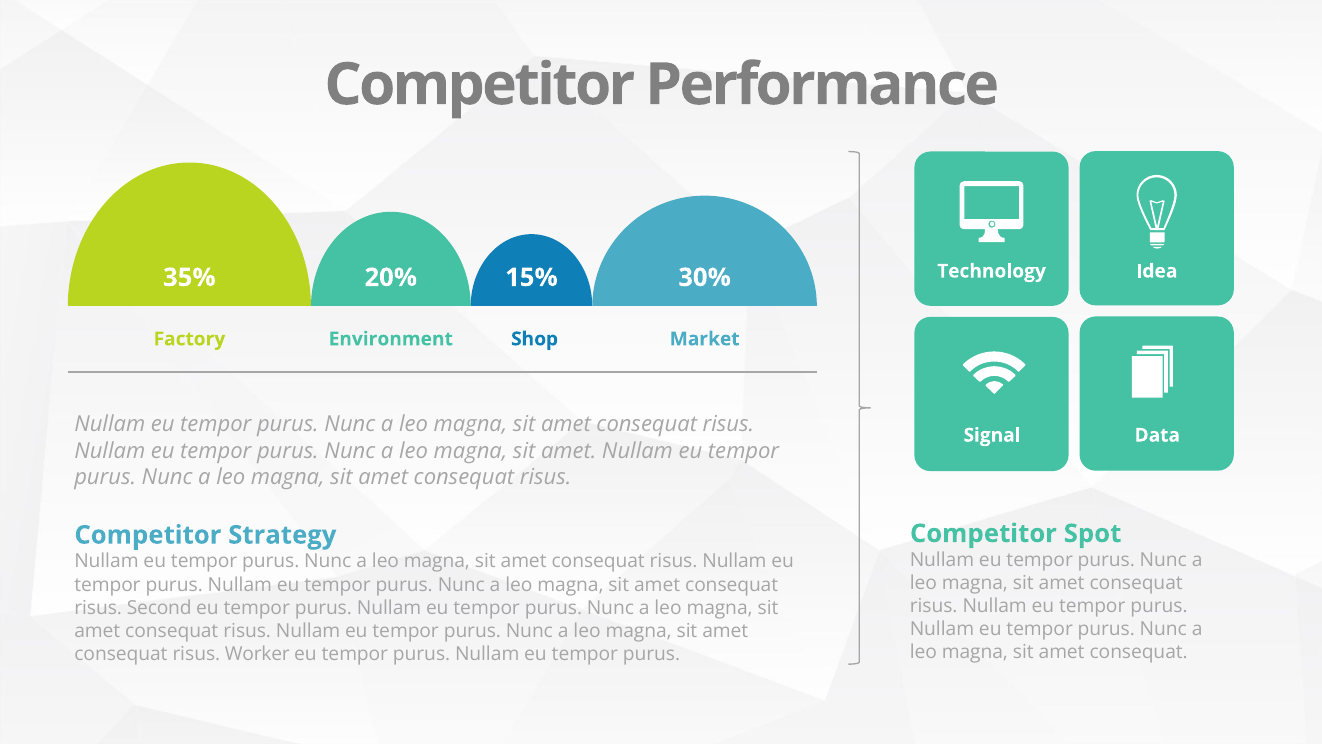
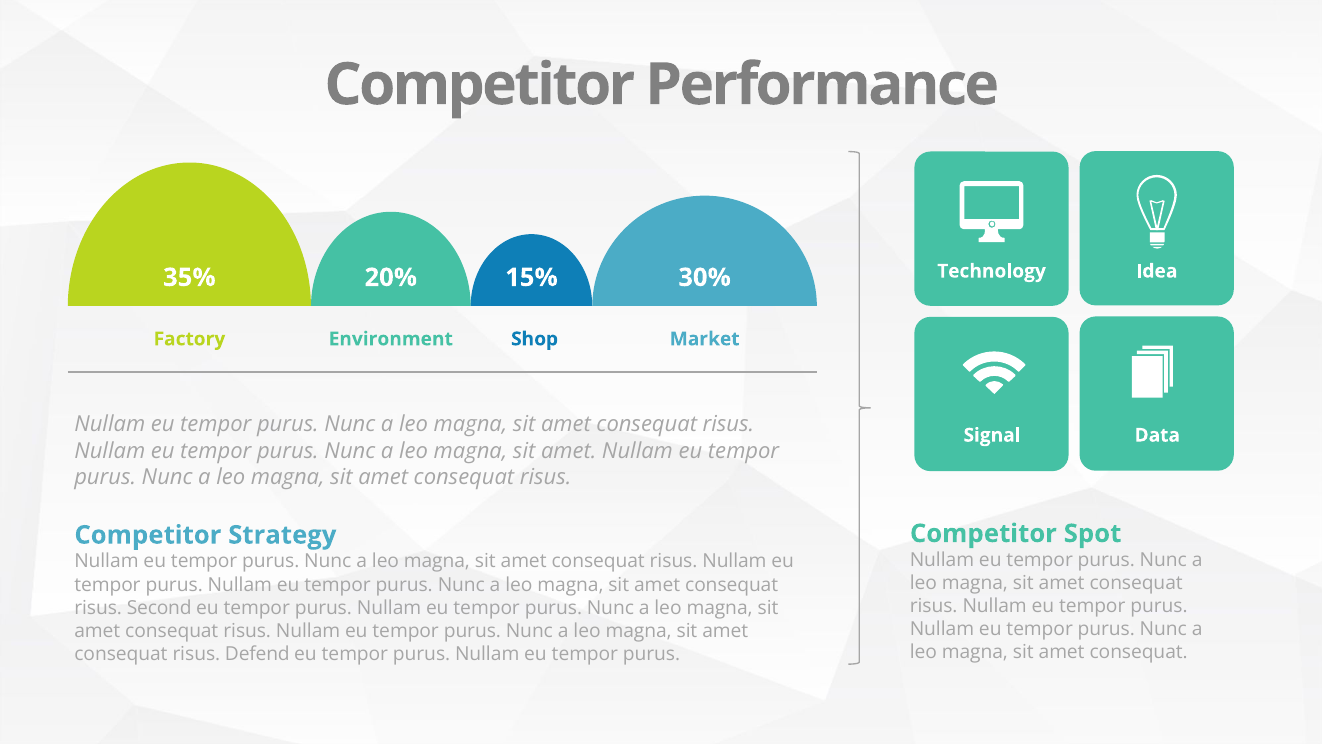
Worker: Worker -> Defend
